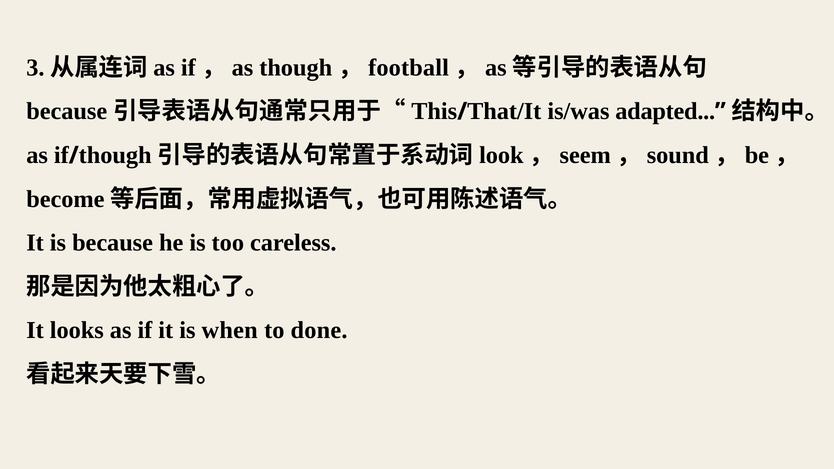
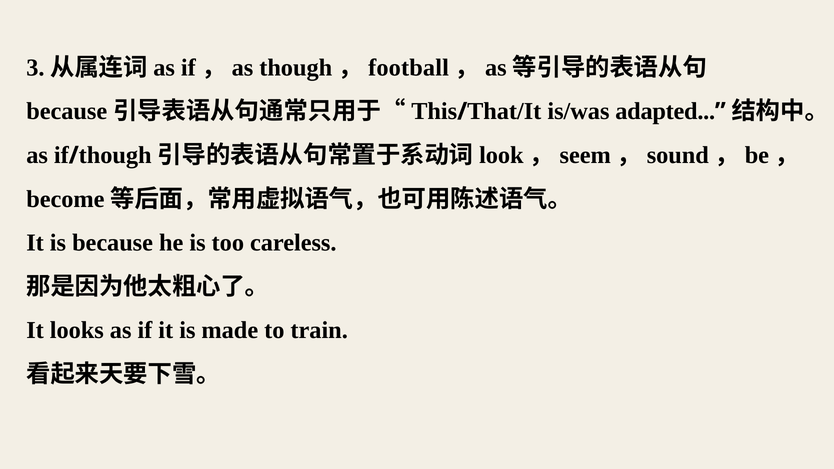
when: when -> made
done: done -> train
